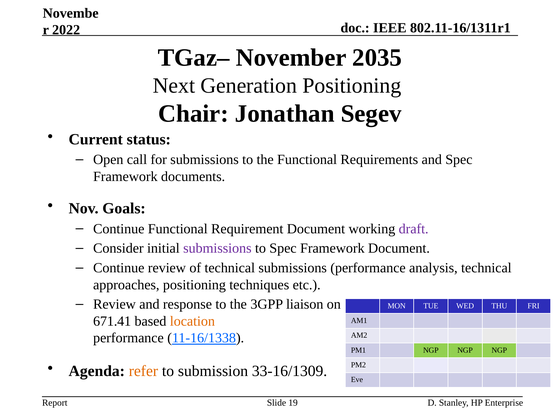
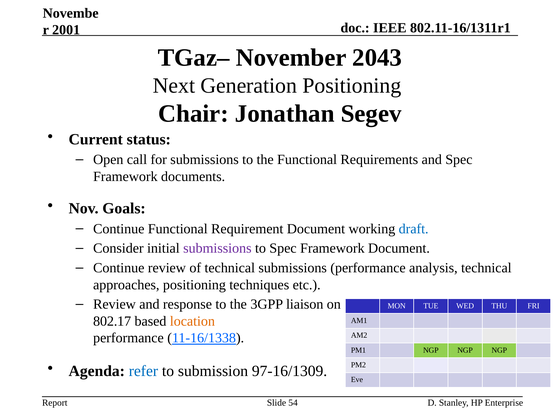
2022: 2022 -> 2001
2035: 2035 -> 2043
draft colour: purple -> blue
671.41: 671.41 -> 802.17
refer colour: orange -> blue
33-16/1309: 33-16/1309 -> 97-16/1309
19: 19 -> 54
